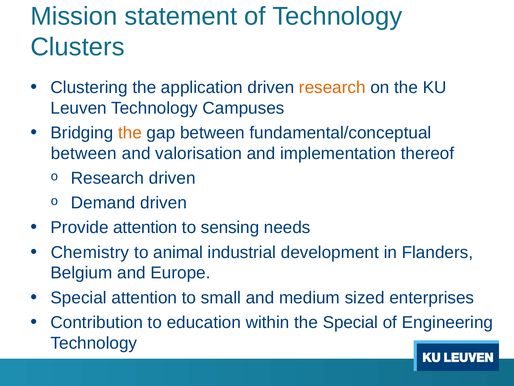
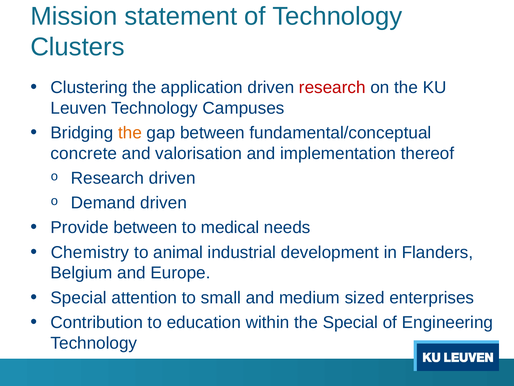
research at (332, 87) colour: orange -> red
between at (84, 153): between -> concrete
Provide attention: attention -> between
sensing: sensing -> medical
